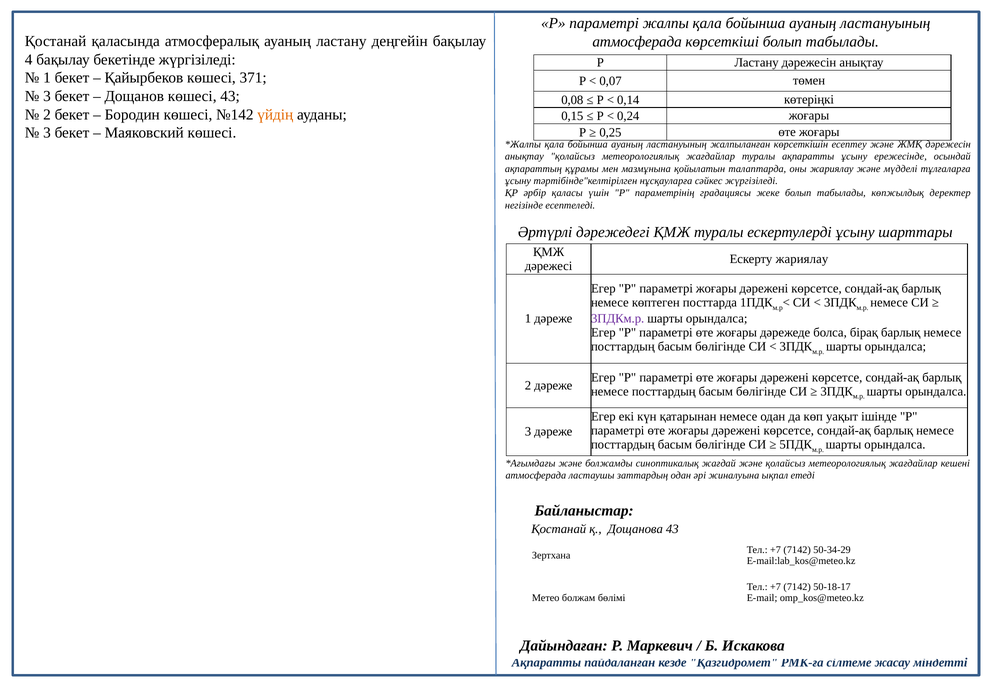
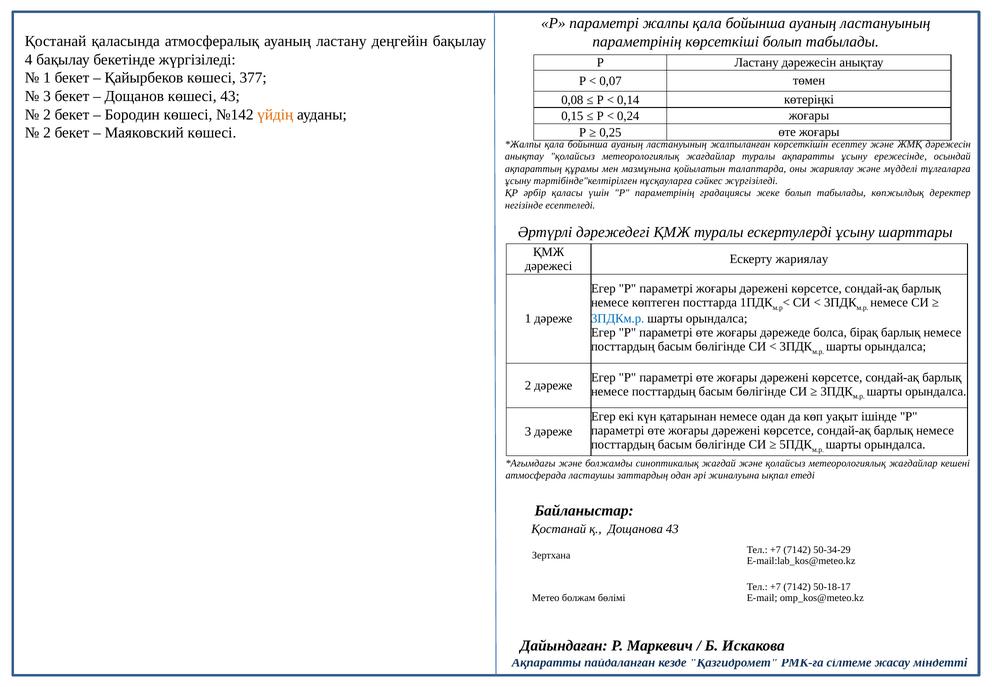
атмосферада at (637, 42): атмосферада -> параметрінің
371: 371 -> 377
3 at (47, 133): 3 -> 2
3ПДКм.р colour: purple -> blue
